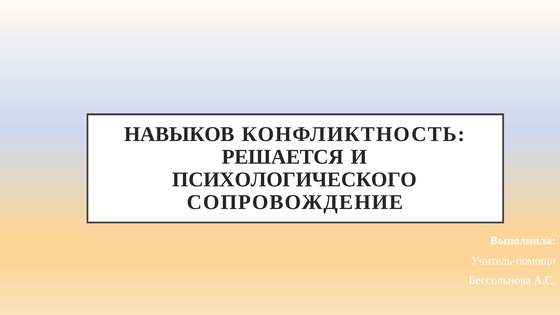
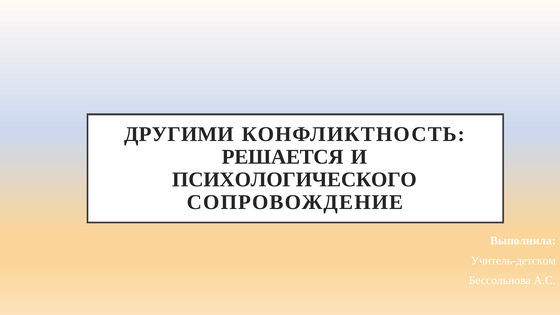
НАВЫКОВ: НАВЫКОВ -> ДРУГИМИ
Учитель-помощи: Учитель-помощи -> Учитель-детском
